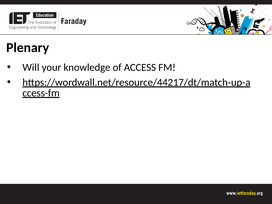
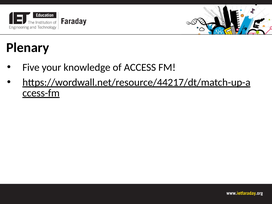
Will: Will -> Five
